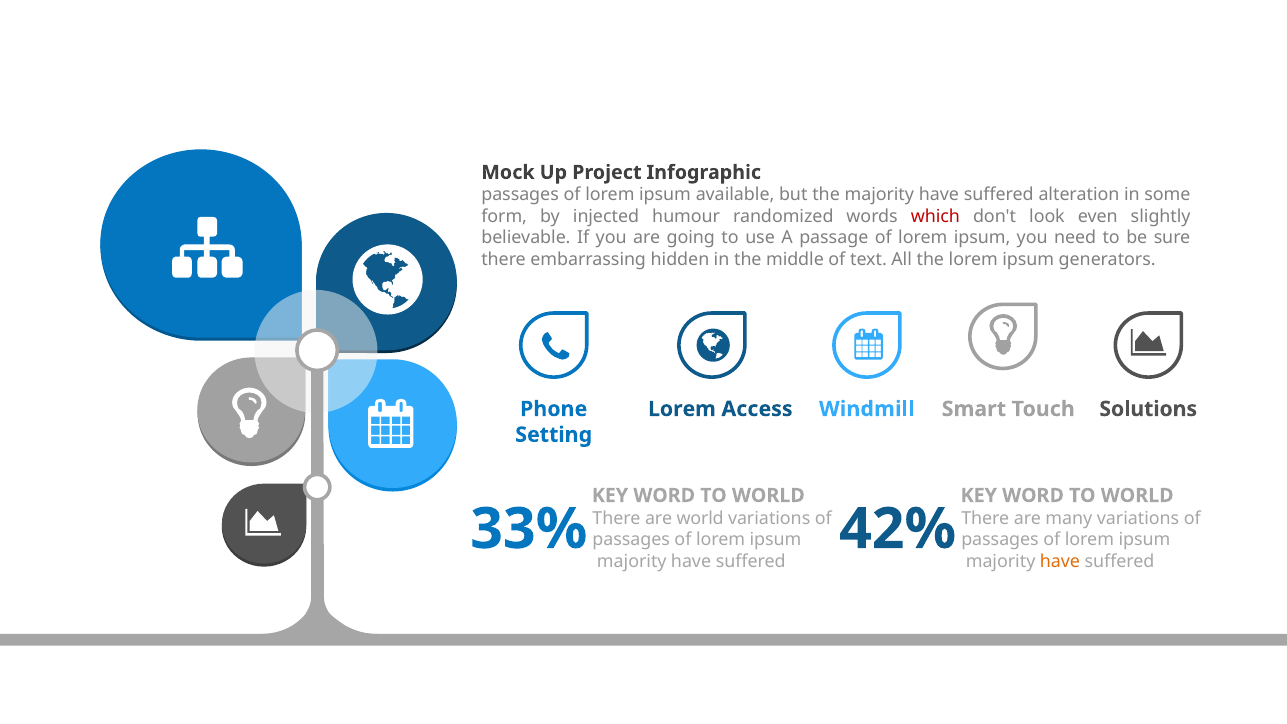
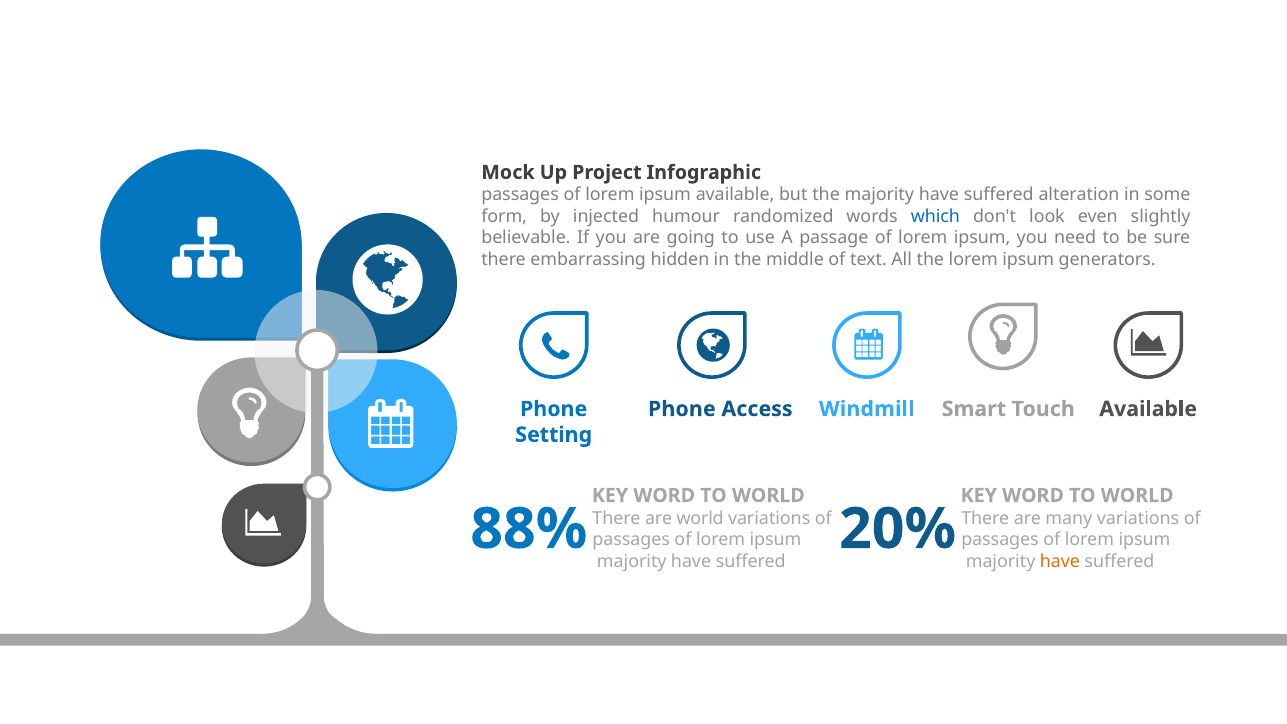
which colour: red -> blue
Lorem at (682, 409): Lorem -> Phone
Touch Solutions: Solutions -> Available
33%: 33% -> 88%
42%: 42% -> 20%
